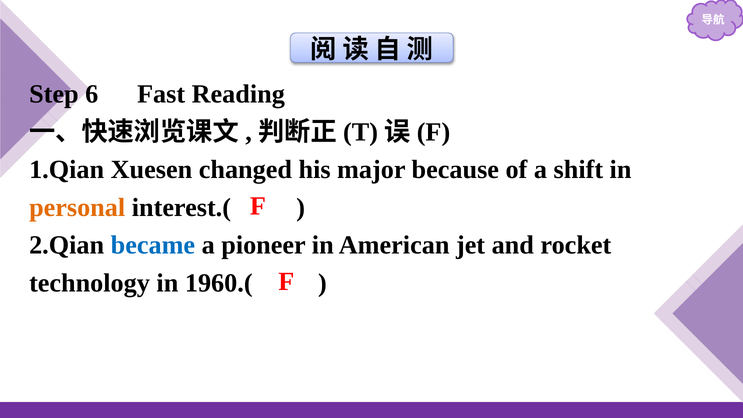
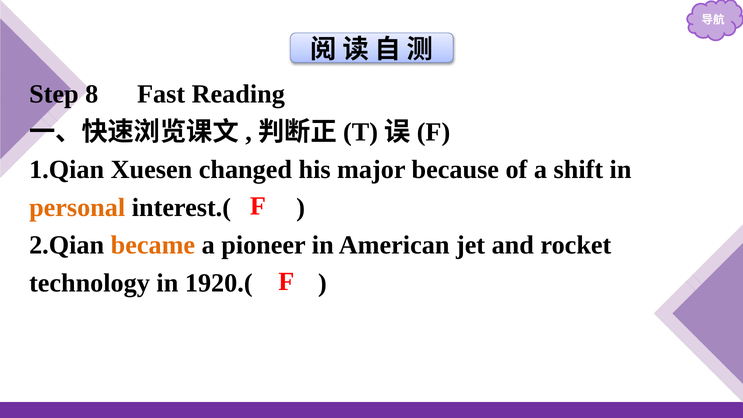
6: 6 -> 8
became colour: blue -> orange
1960.(: 1960.( -> 1920.(
